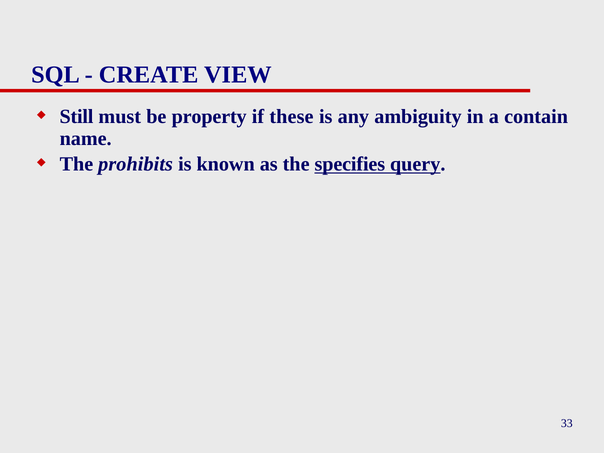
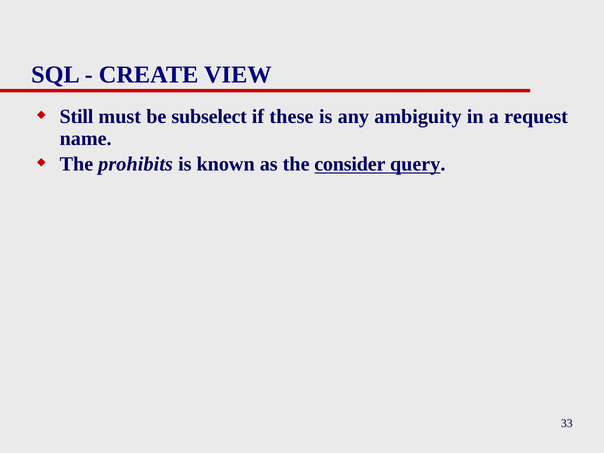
property: property -> subselect
contain: contain -> request
specifies: specifies -> consider
